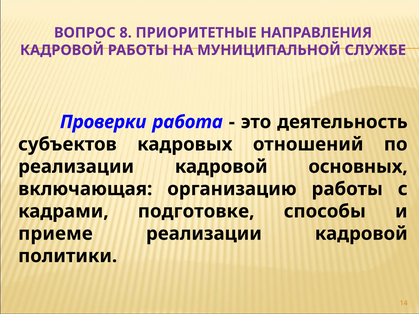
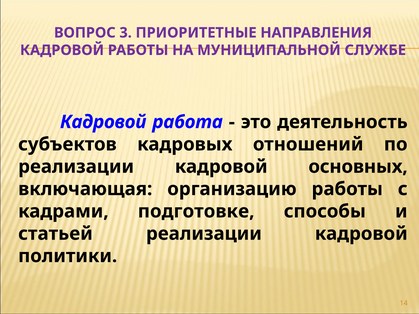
8: 8 -> 3
Проверки at (103, 122): Проверки -> Кадровой
приеме: приеме -> статьей
